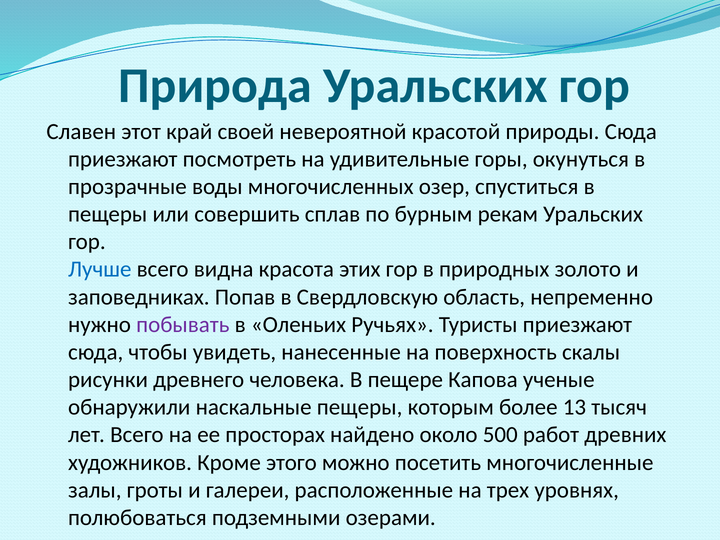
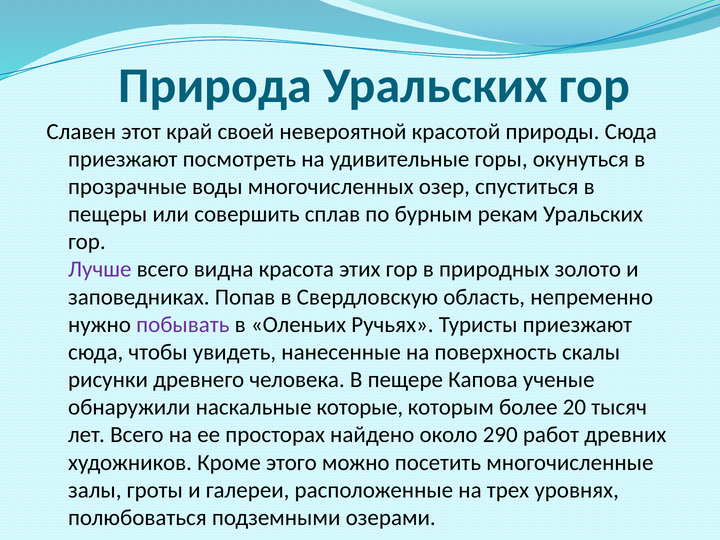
Лучше colour: blue -> purple
наскальные пещеры: пещеры -> которые
13: 13 -> 20
500: 500 -> 290
